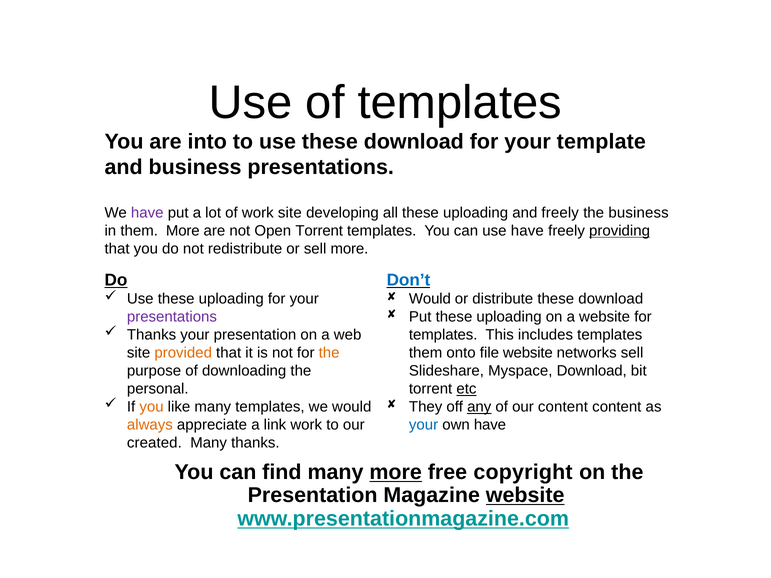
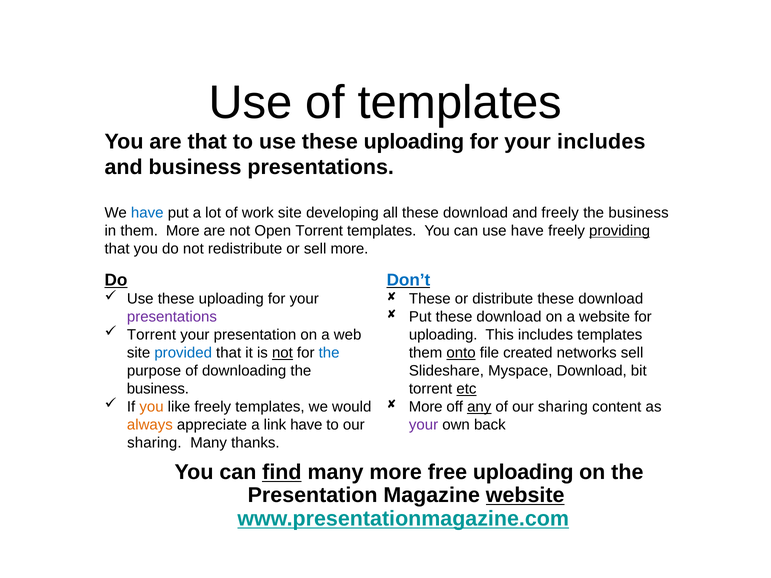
are into: into -> that
to use these download: download -> uploading
your template: template -> includes
have at (147, 213) colour: purple -> blue
all these uploading: uploading -> download
Would at (430, 299): Would -> These
Put these uploading: uploading -> download
Thanks at (152, 335): Thanks -> Torrent
templates at (443, 335): templates -> uploading
provided colour: orange -> blue
not at (282, 353) underline: none -> present
the at (329, 353) colour: orange -> blue
onto underline: none -> present
file website: website -> created
personal at (158, 389): personal -> business
like many: many -> freely
They at (426, 407): They -> More
of our content: content -> sharing
link work: work -> have
your at (424, 425) colour: blue -> purple
own have: have -> back
created at (154, 443): created -> sharing
find underline: none -> present
more at (396, 472) underline: present -> none
free copyright: copyright -> uploading
